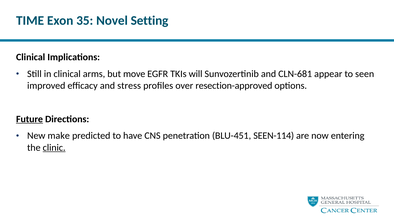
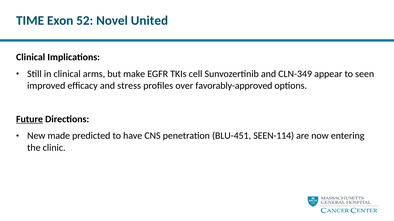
35: 35 -> 52
Setting: Setting -> United
move: move -> make
will: will -> cell
CLN-681: CLN-681 -> CLN-349
resection-approved: resection-approved -> favorably-approved
make: make -> made
clinic underline: present -> none
